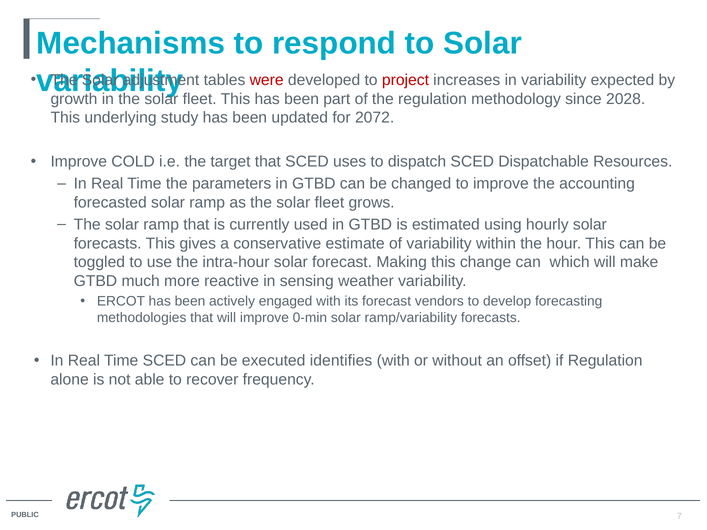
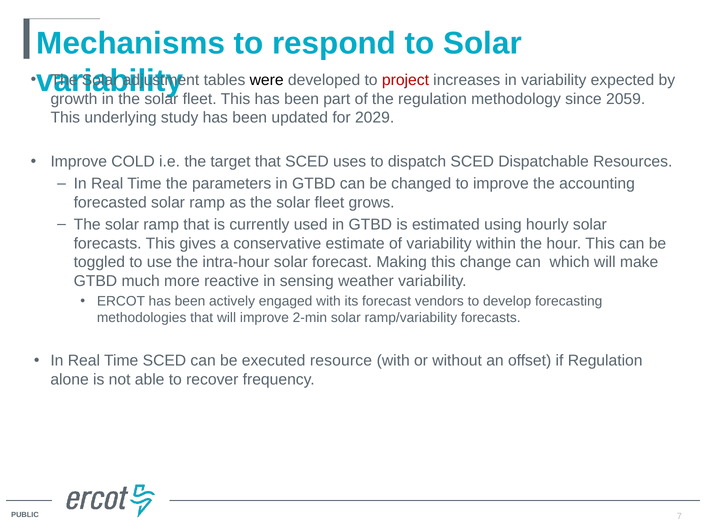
were colour: red -> black
2028: 2028 -> 2059
2072: 2072 -> 2029
0-min: 0-min -> 2-min
identifies: identifies -> resource
